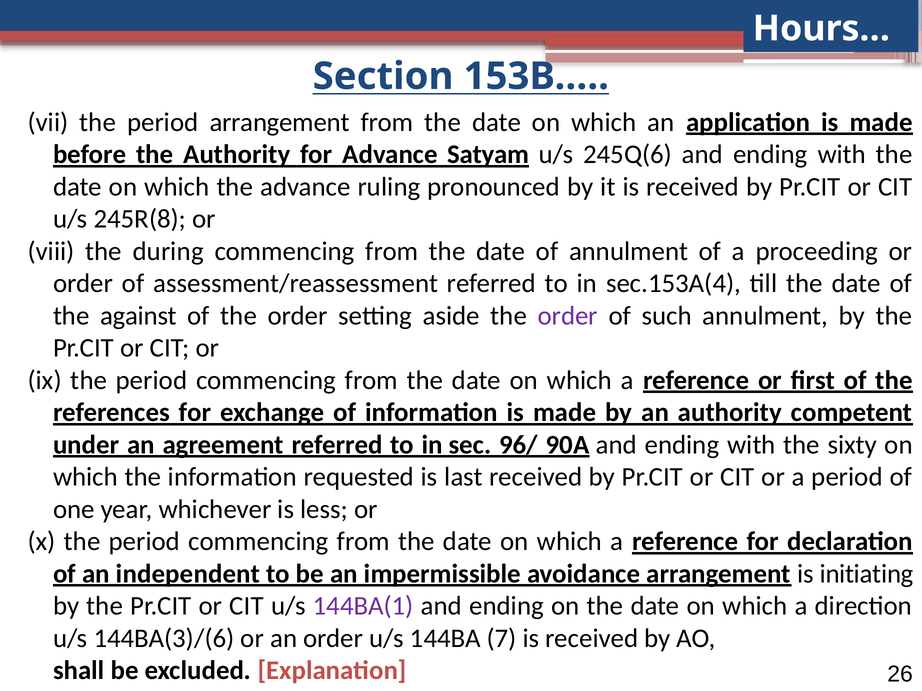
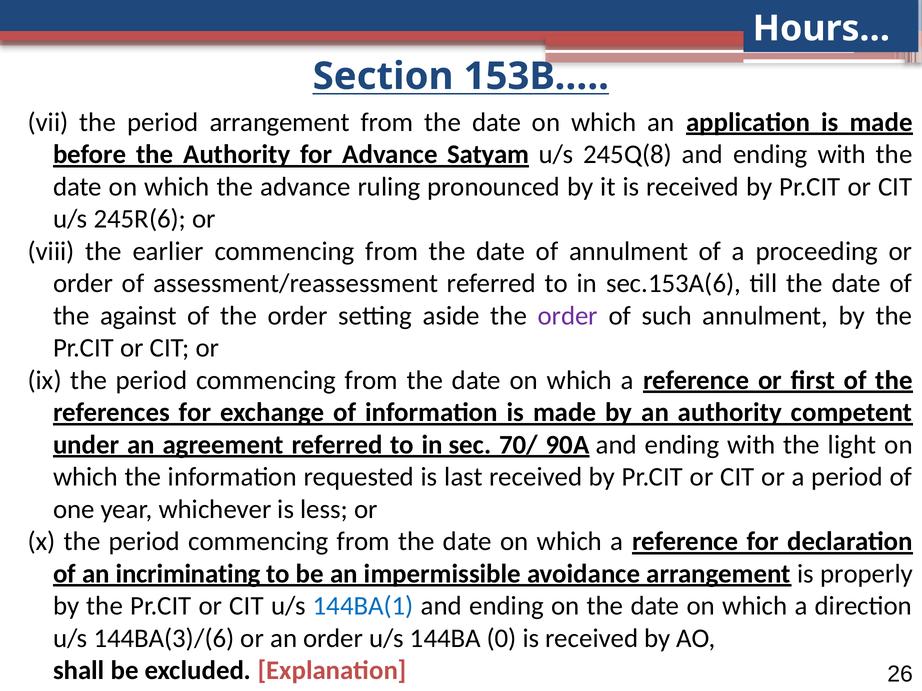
245Q(6: 245Q(6 -> 245Q(8
245R(8: 245R(8 -> 245R(6
during: during -> earlier
sec.153A(4: sec.153A(4 -> sec.153A(6
96/: 96/ -> 70/
sixty: sixty -> light
independent: independent -> incriminating
initiating: initiating -> properly
144BA(1 colour: purple -> blue
7: 7 -> 0
